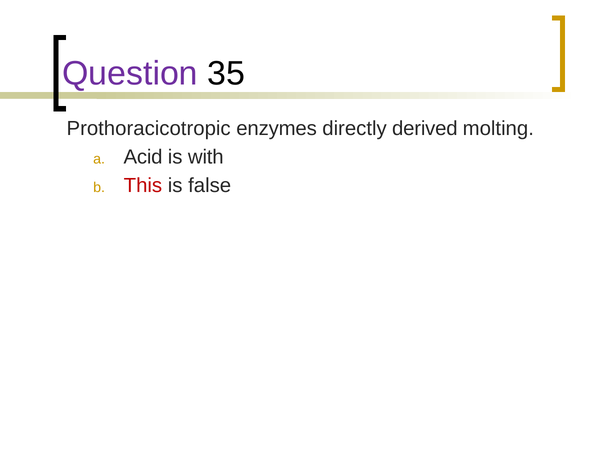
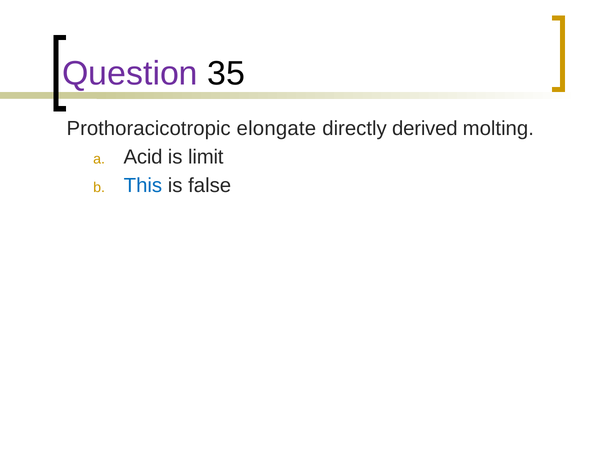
enzymes: enzymes -> elongate
with: with -> limit
This colour: red -> blue
